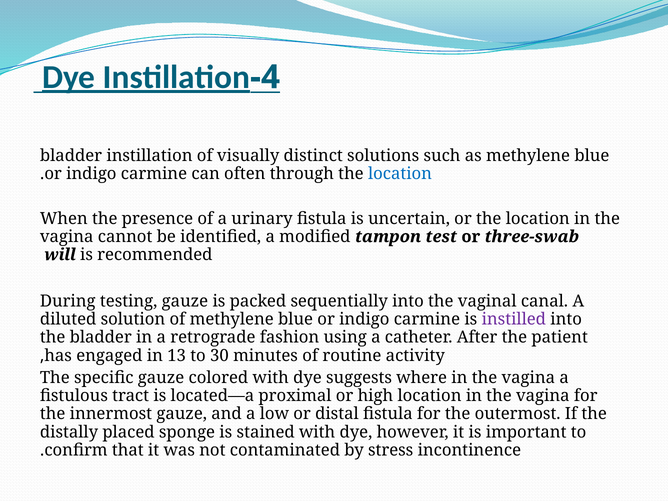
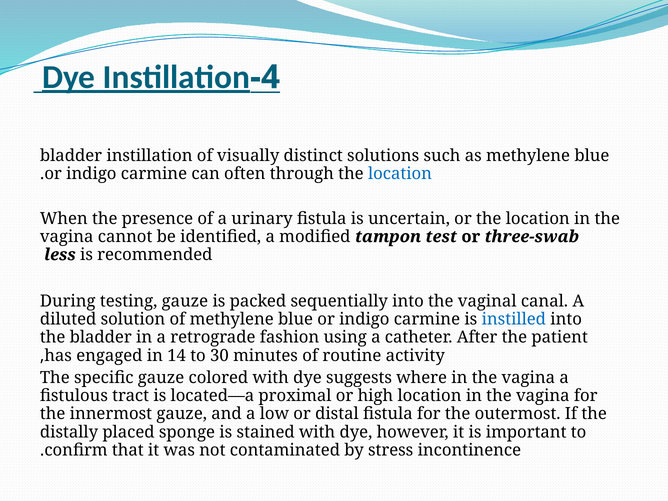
will: will -> less
instilled colour: purple -> blue
13: 13 -> 14
